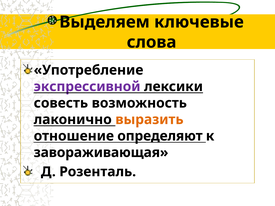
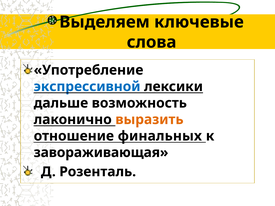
экспрессивной colour: purple -> blue
совесть: совесть -> дальше
определяют: определяют -> финальных
